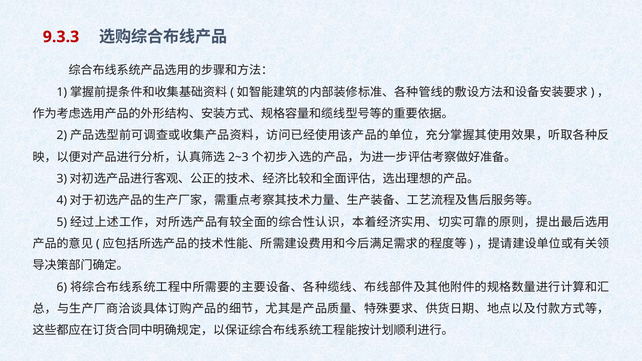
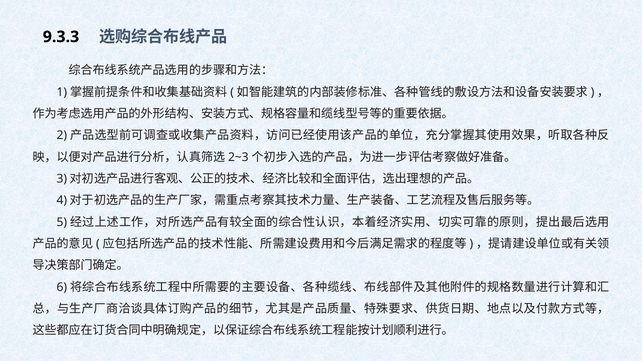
9.3.3 colour: red -> black
